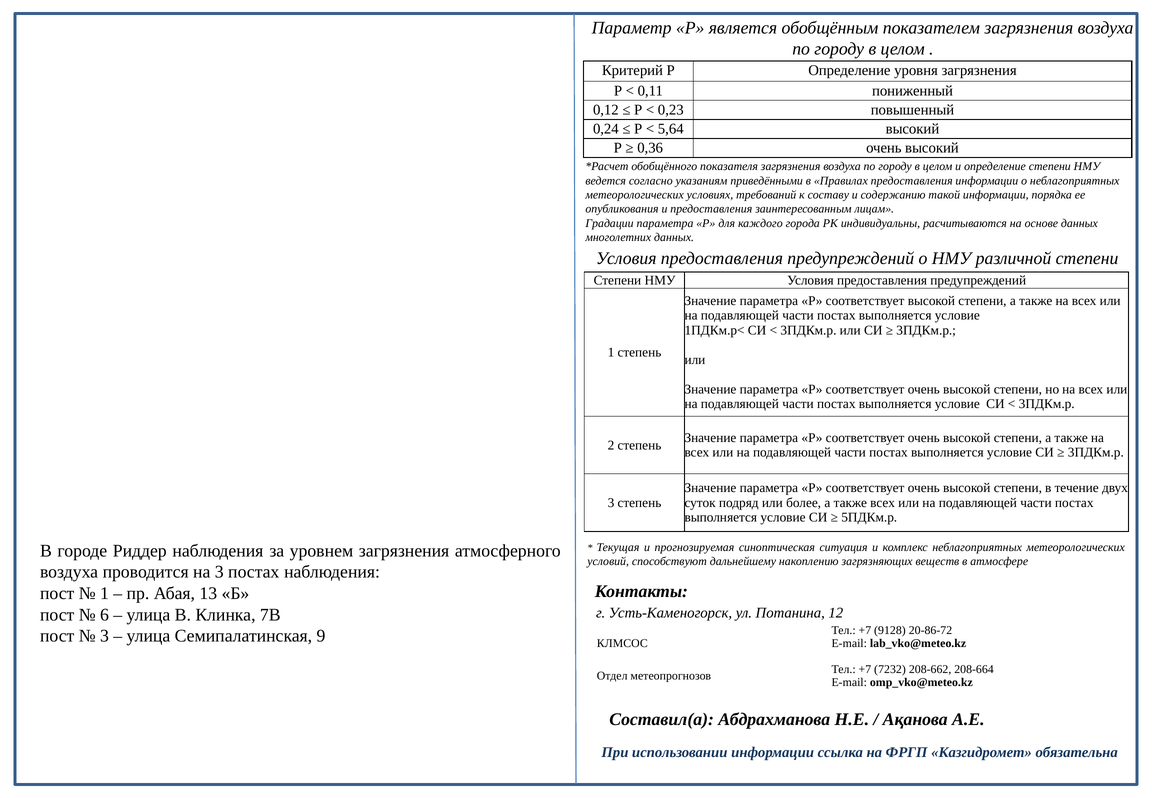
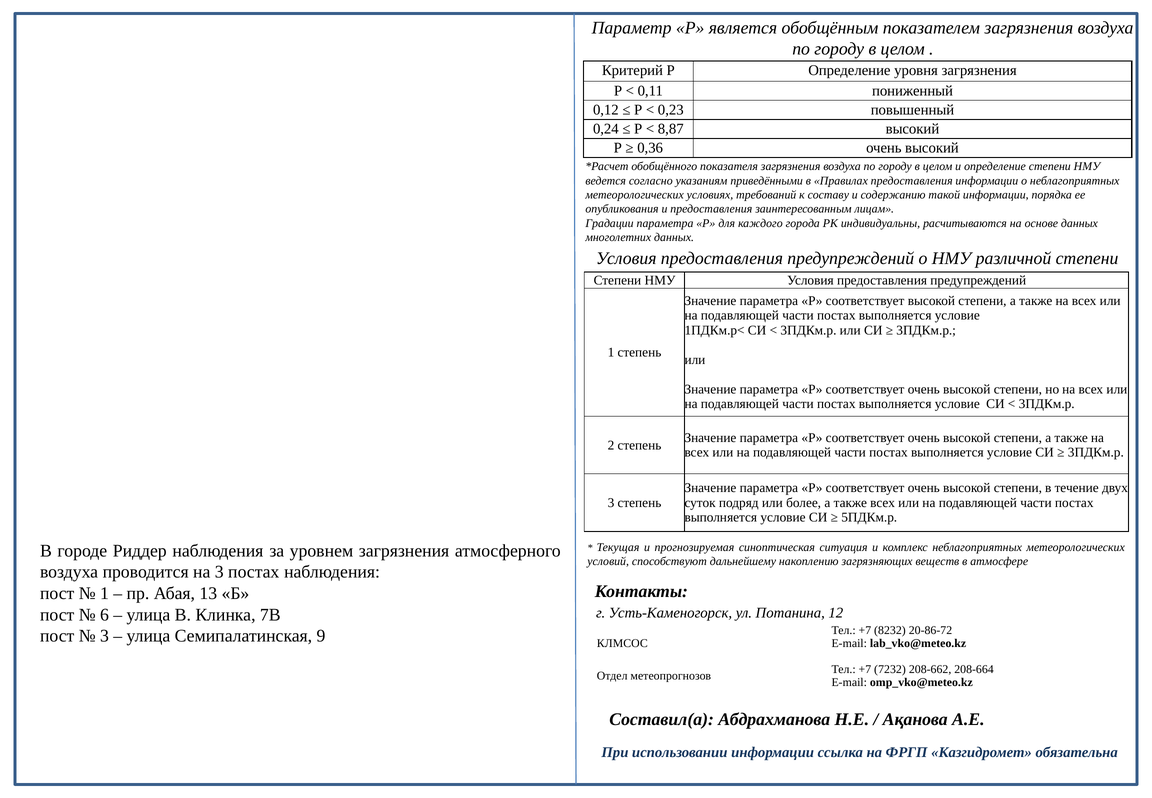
5,64: 5,64 -> 8,87
9128: 9128 -> 8232
